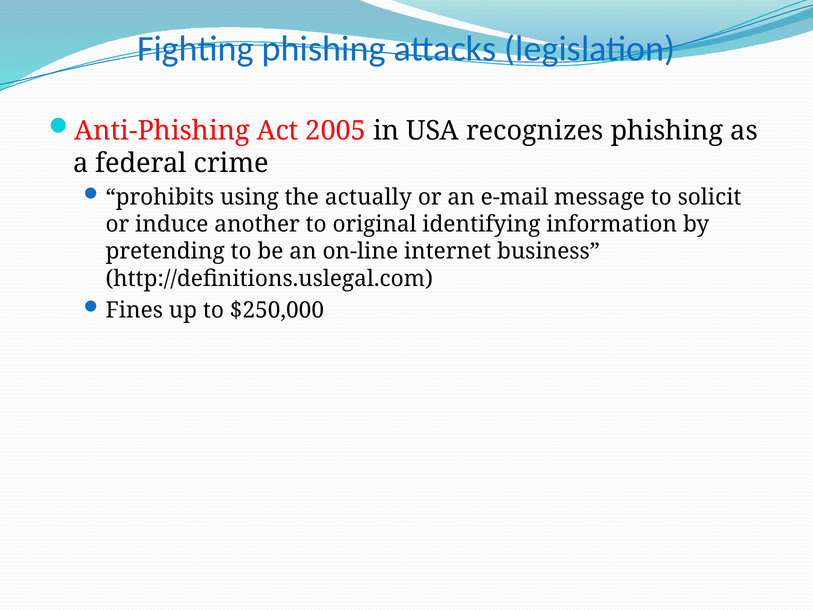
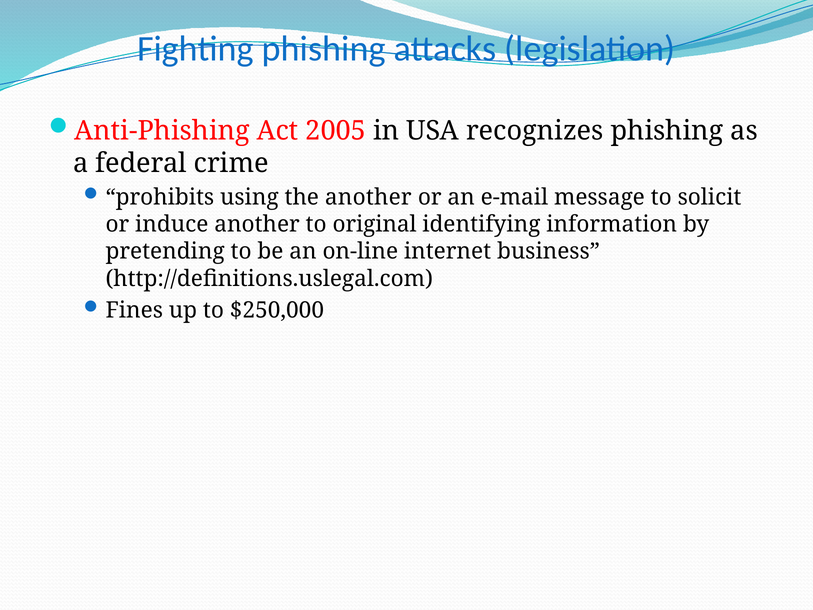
the actually: actually -> another
